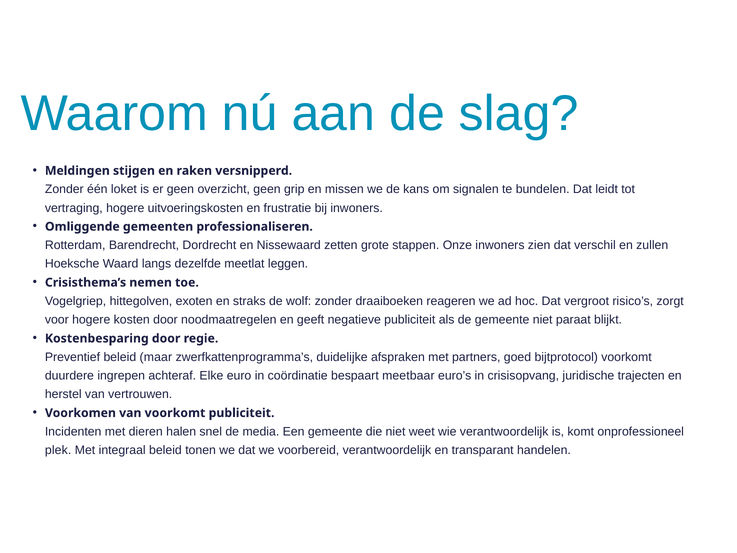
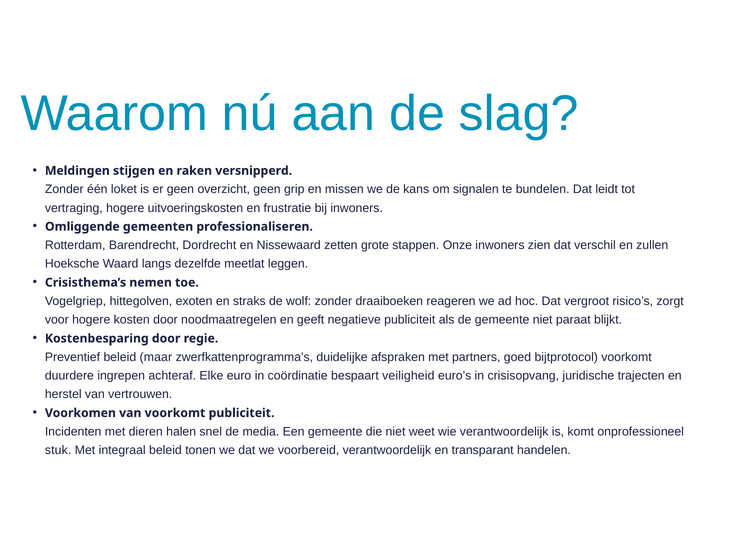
meetbaar: meetbaar -> veiligheid
plek: plek -> stuk
